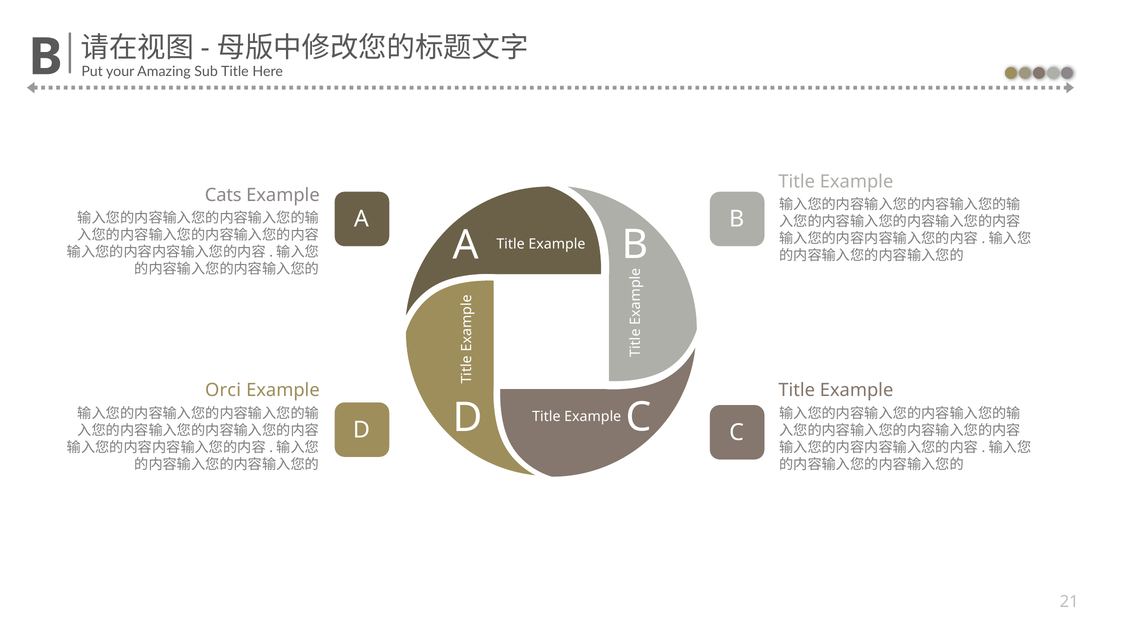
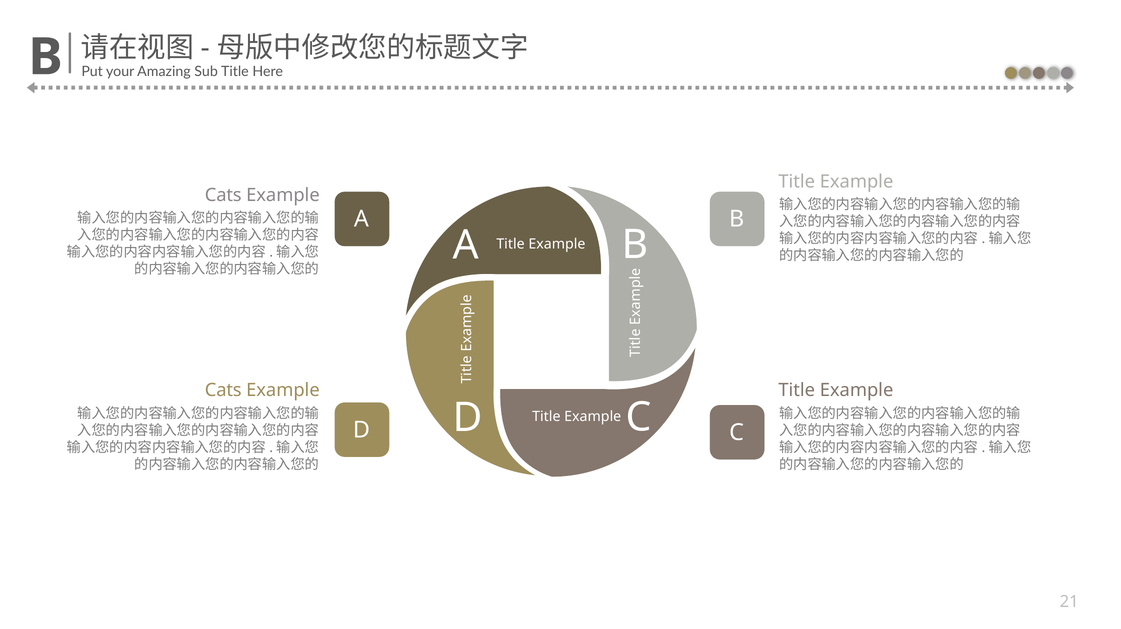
Orci at (223, 390): Orci -> Cats
